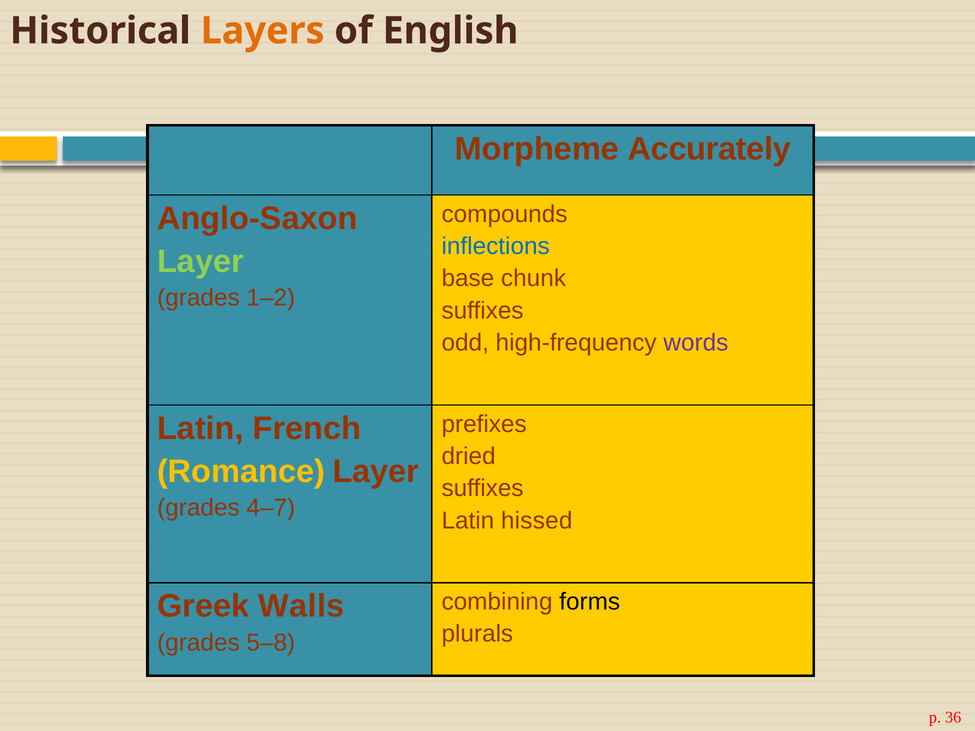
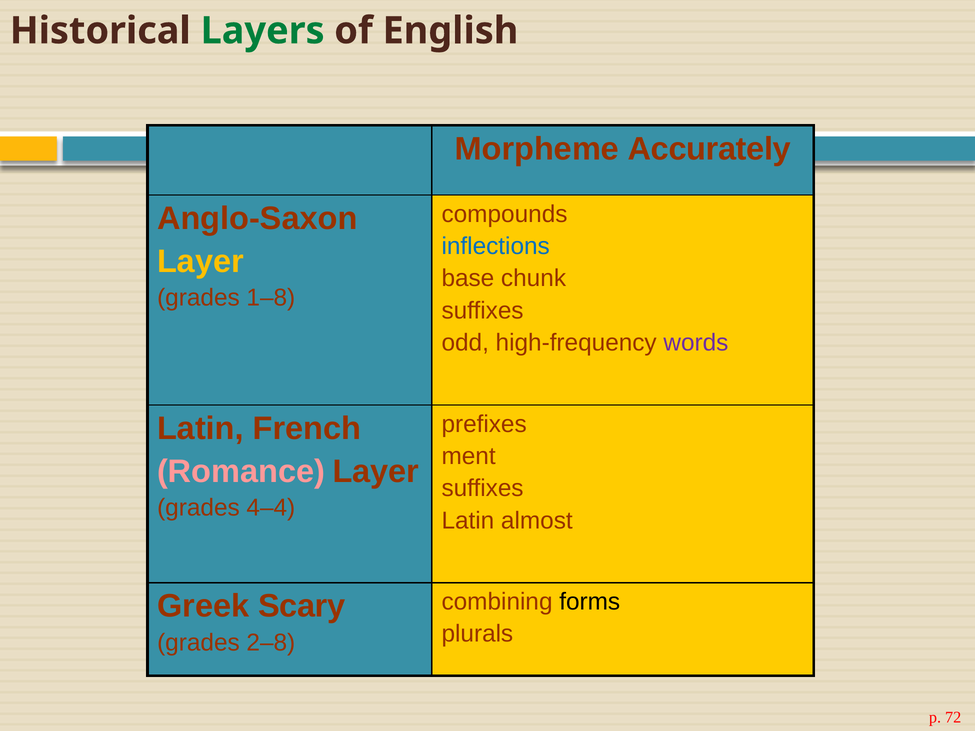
Layers colour: orange -> green
Layer at (200, 261) colour: light green -> yellow
1–2: 1–2 -> 1–8
dried: dried -> ment
Romance colour: yellow -> pink
4–7: 4–7 -> 4–4
hissed: hissed -> almost
Walls: Walls -> Scary
5–8: 5–8 -> 2–8
36: 36 -> 72
